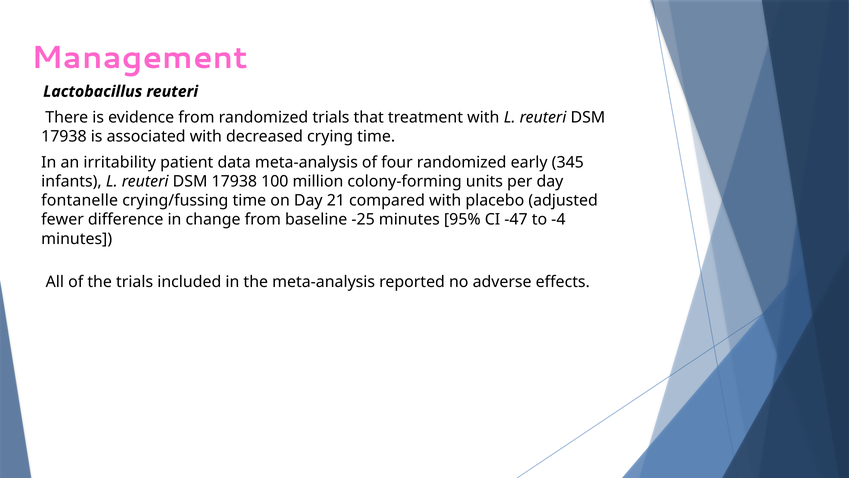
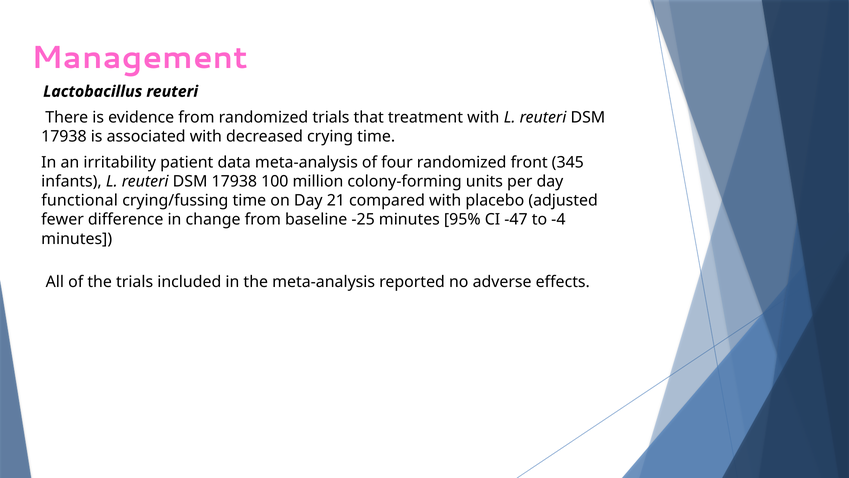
early: early -> front
fontanelle: fontanelle -> functional
